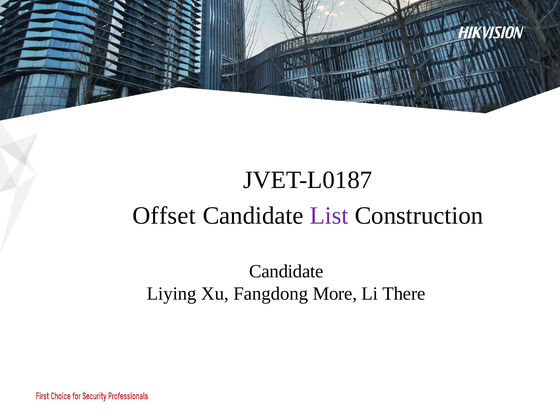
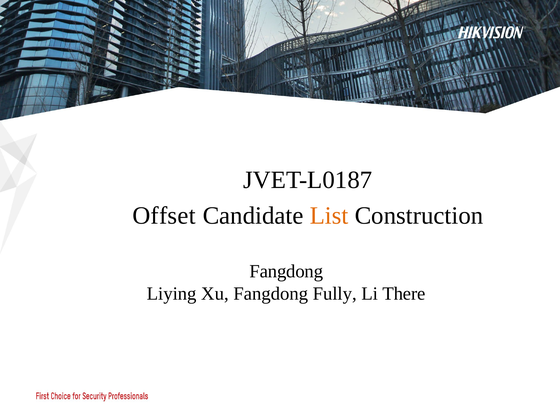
List colour: purple -> orange
Candidate at (286, 271): Candidate -> Fangdong
More: More -> Fully
